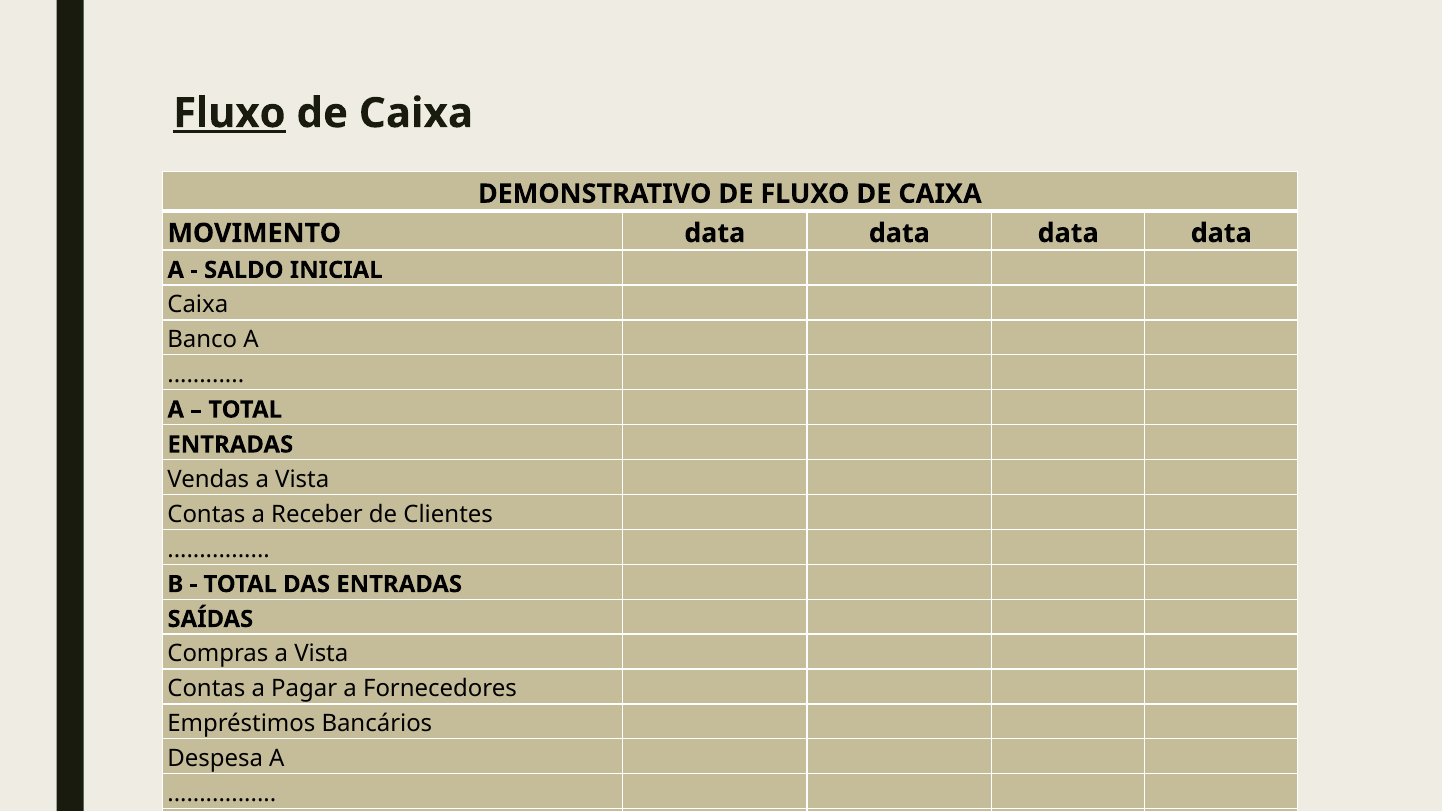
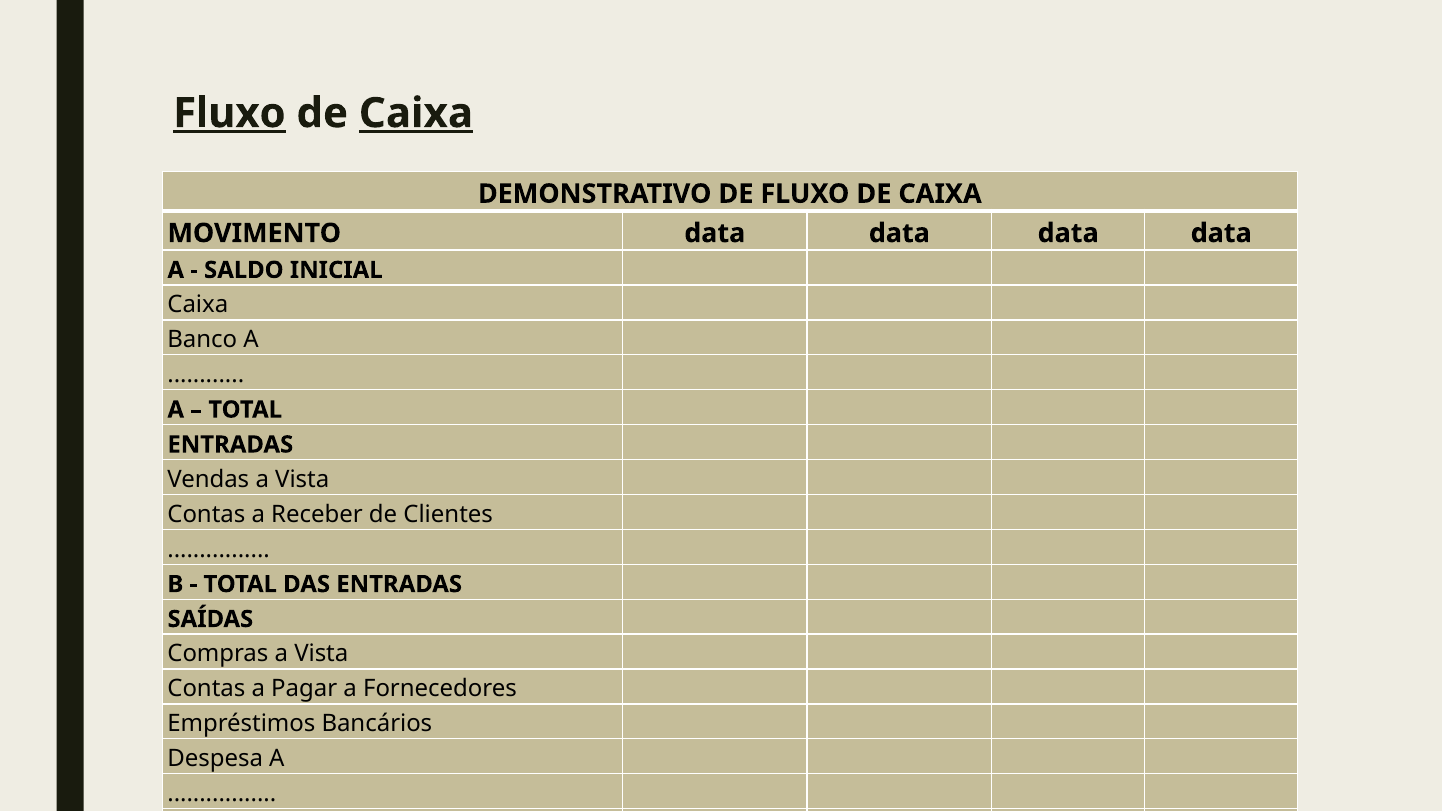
Caixa at (416, 113) underline: none -> present
